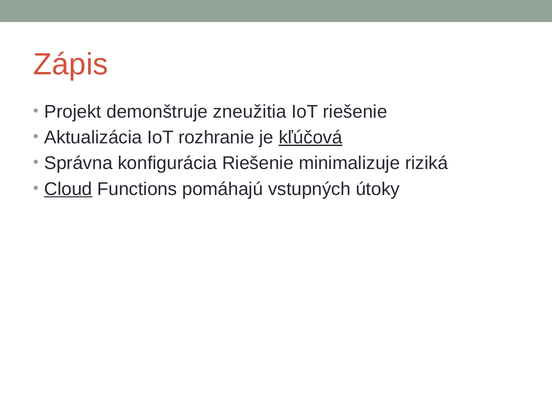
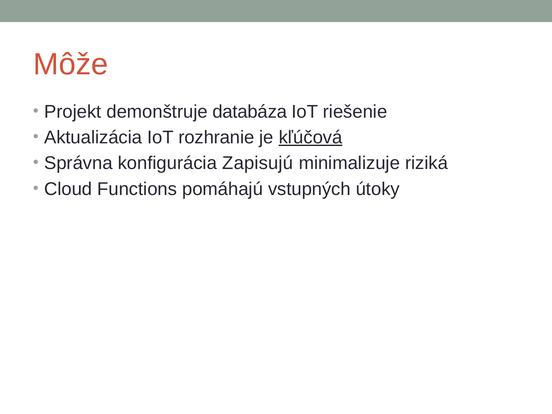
Zápis: Zápis -> Môže
zneužitia: zneužitia -> databáza
konfigurácia Riešenie: Riešenie -> Zapisujú
Cloud underline: present -> none
